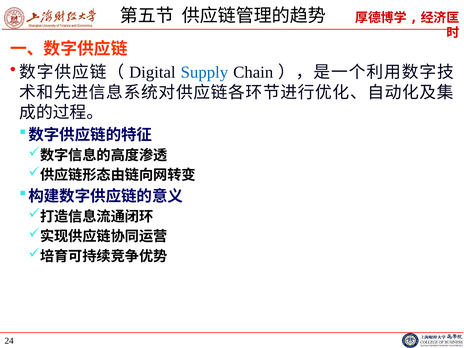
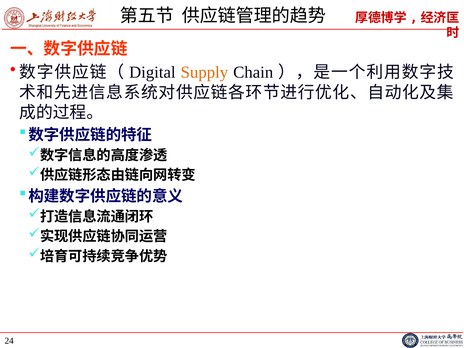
Supply colour: blue -> orange
